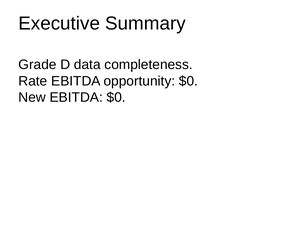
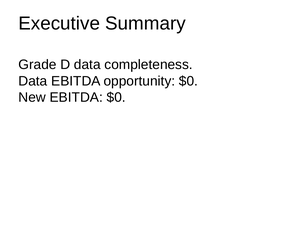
Rate at (33, 81): Rate -> Data
